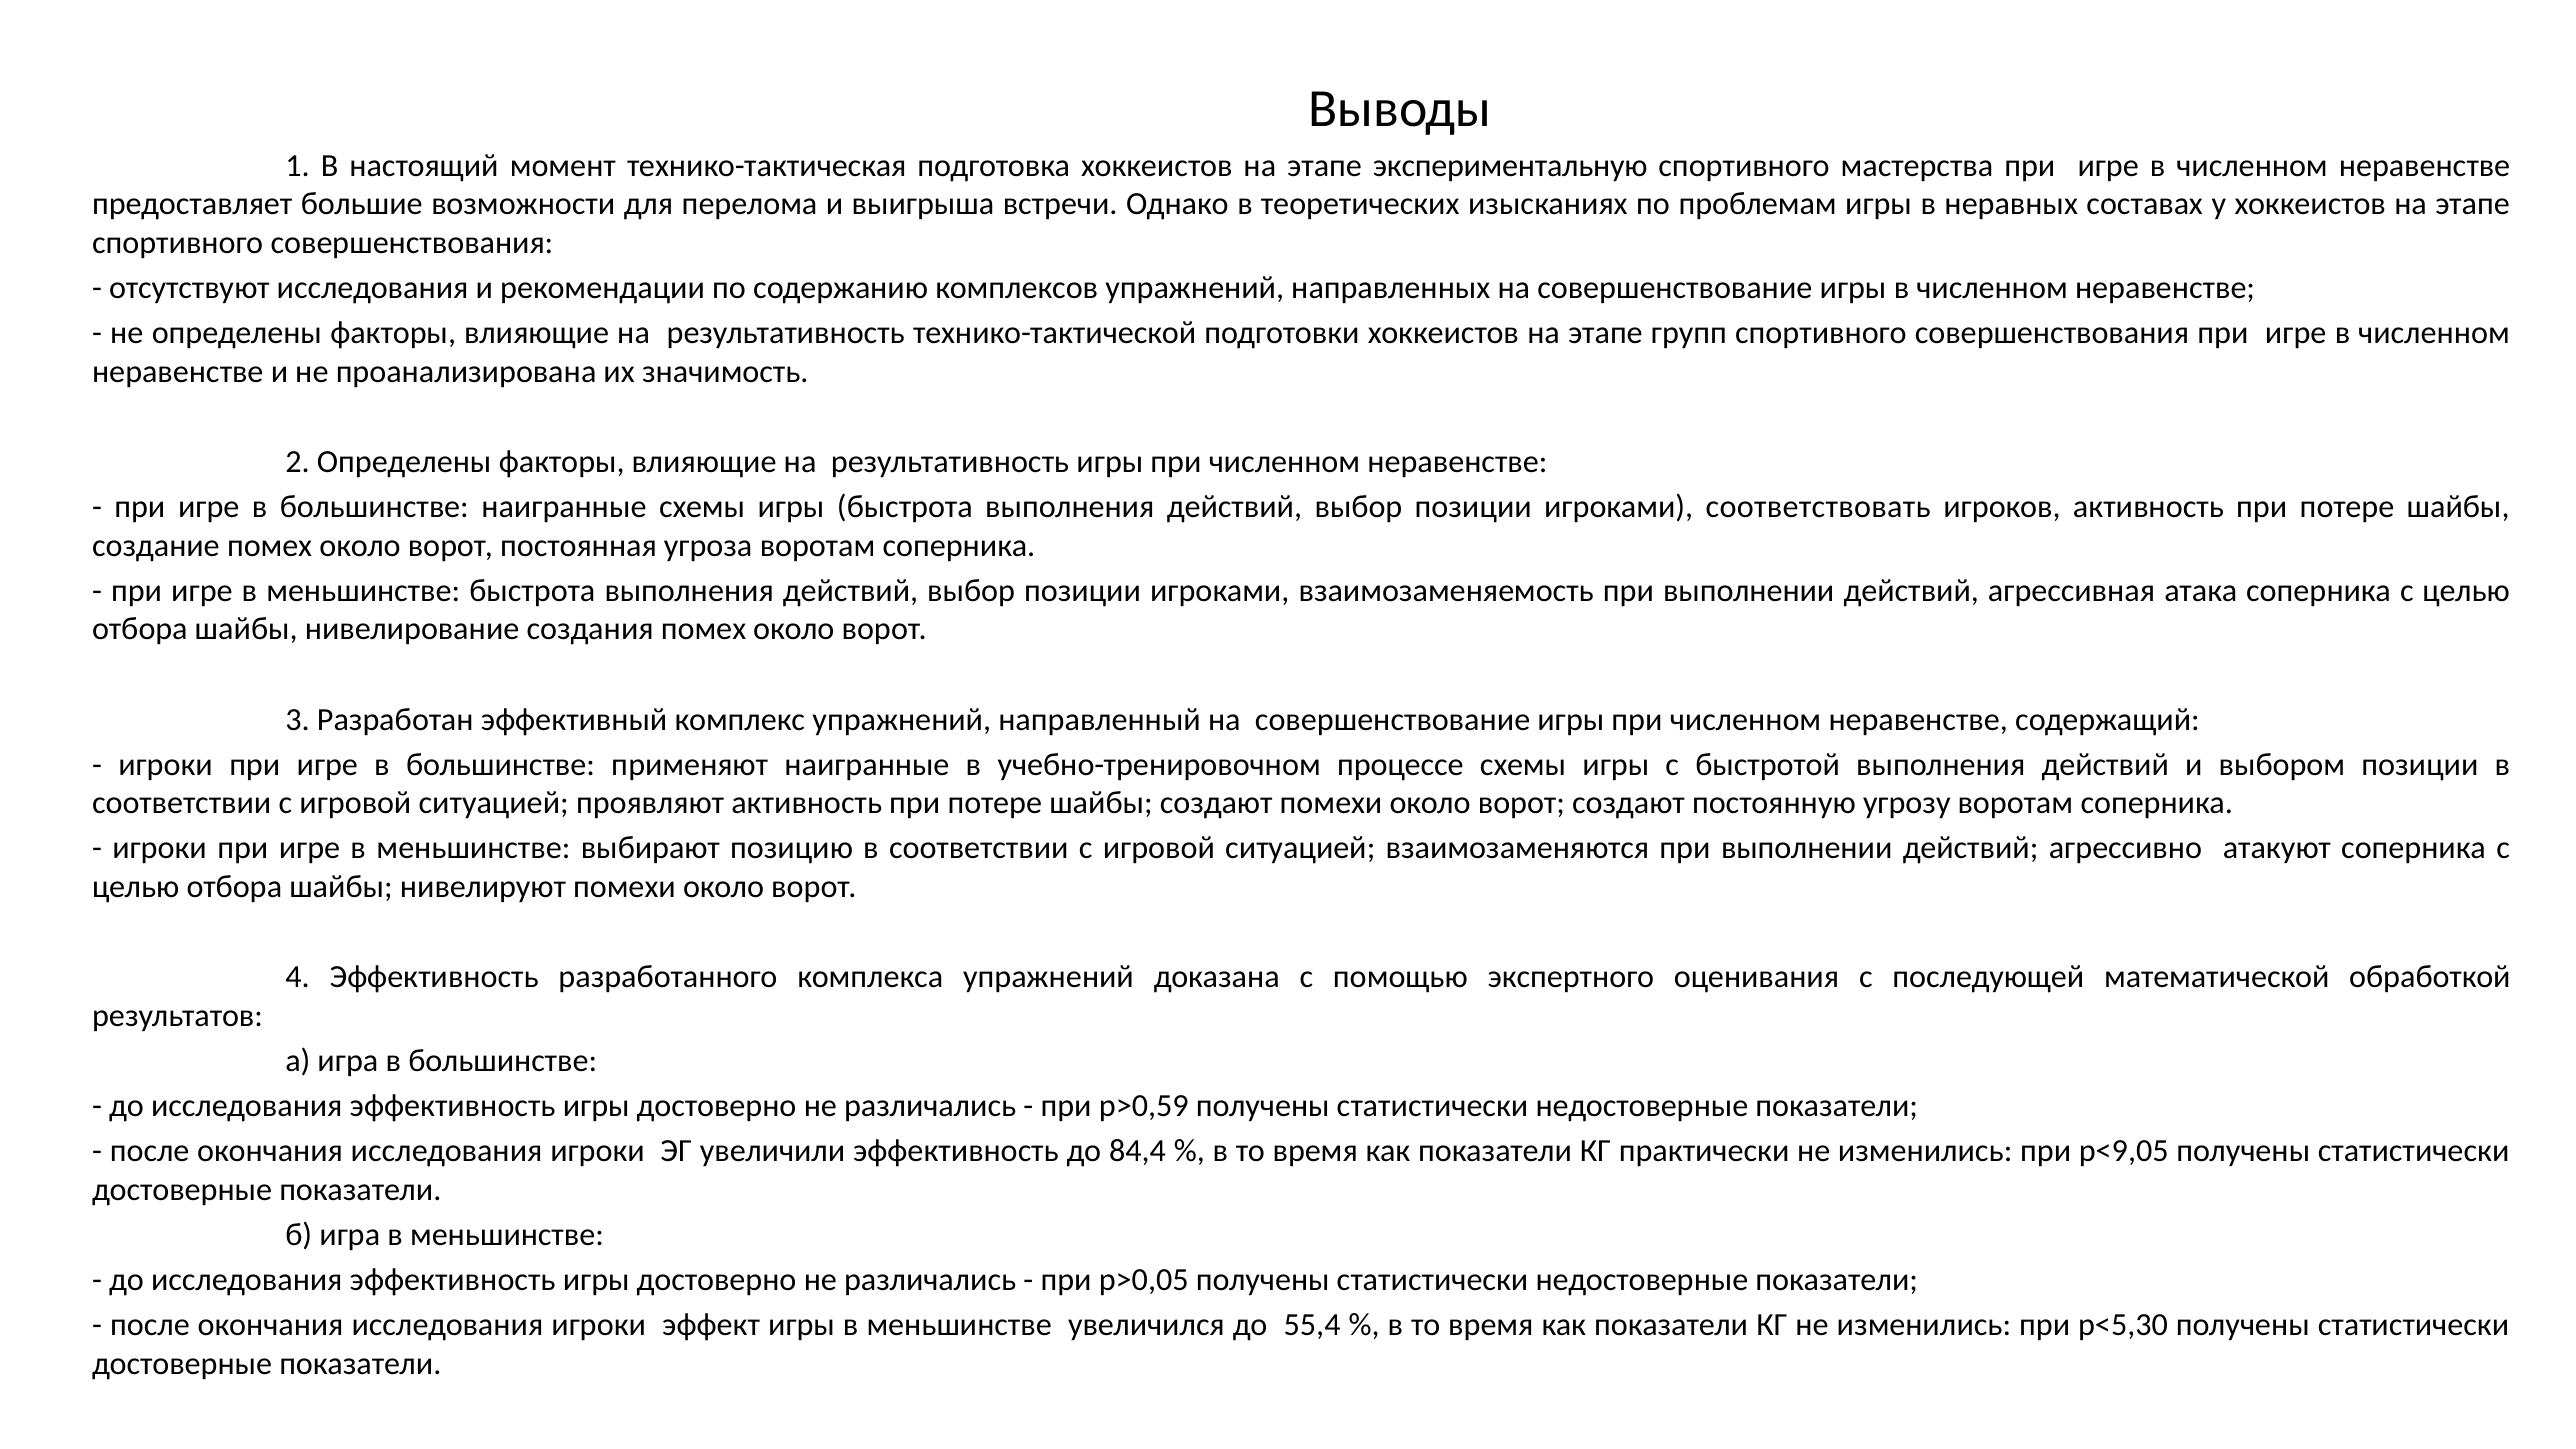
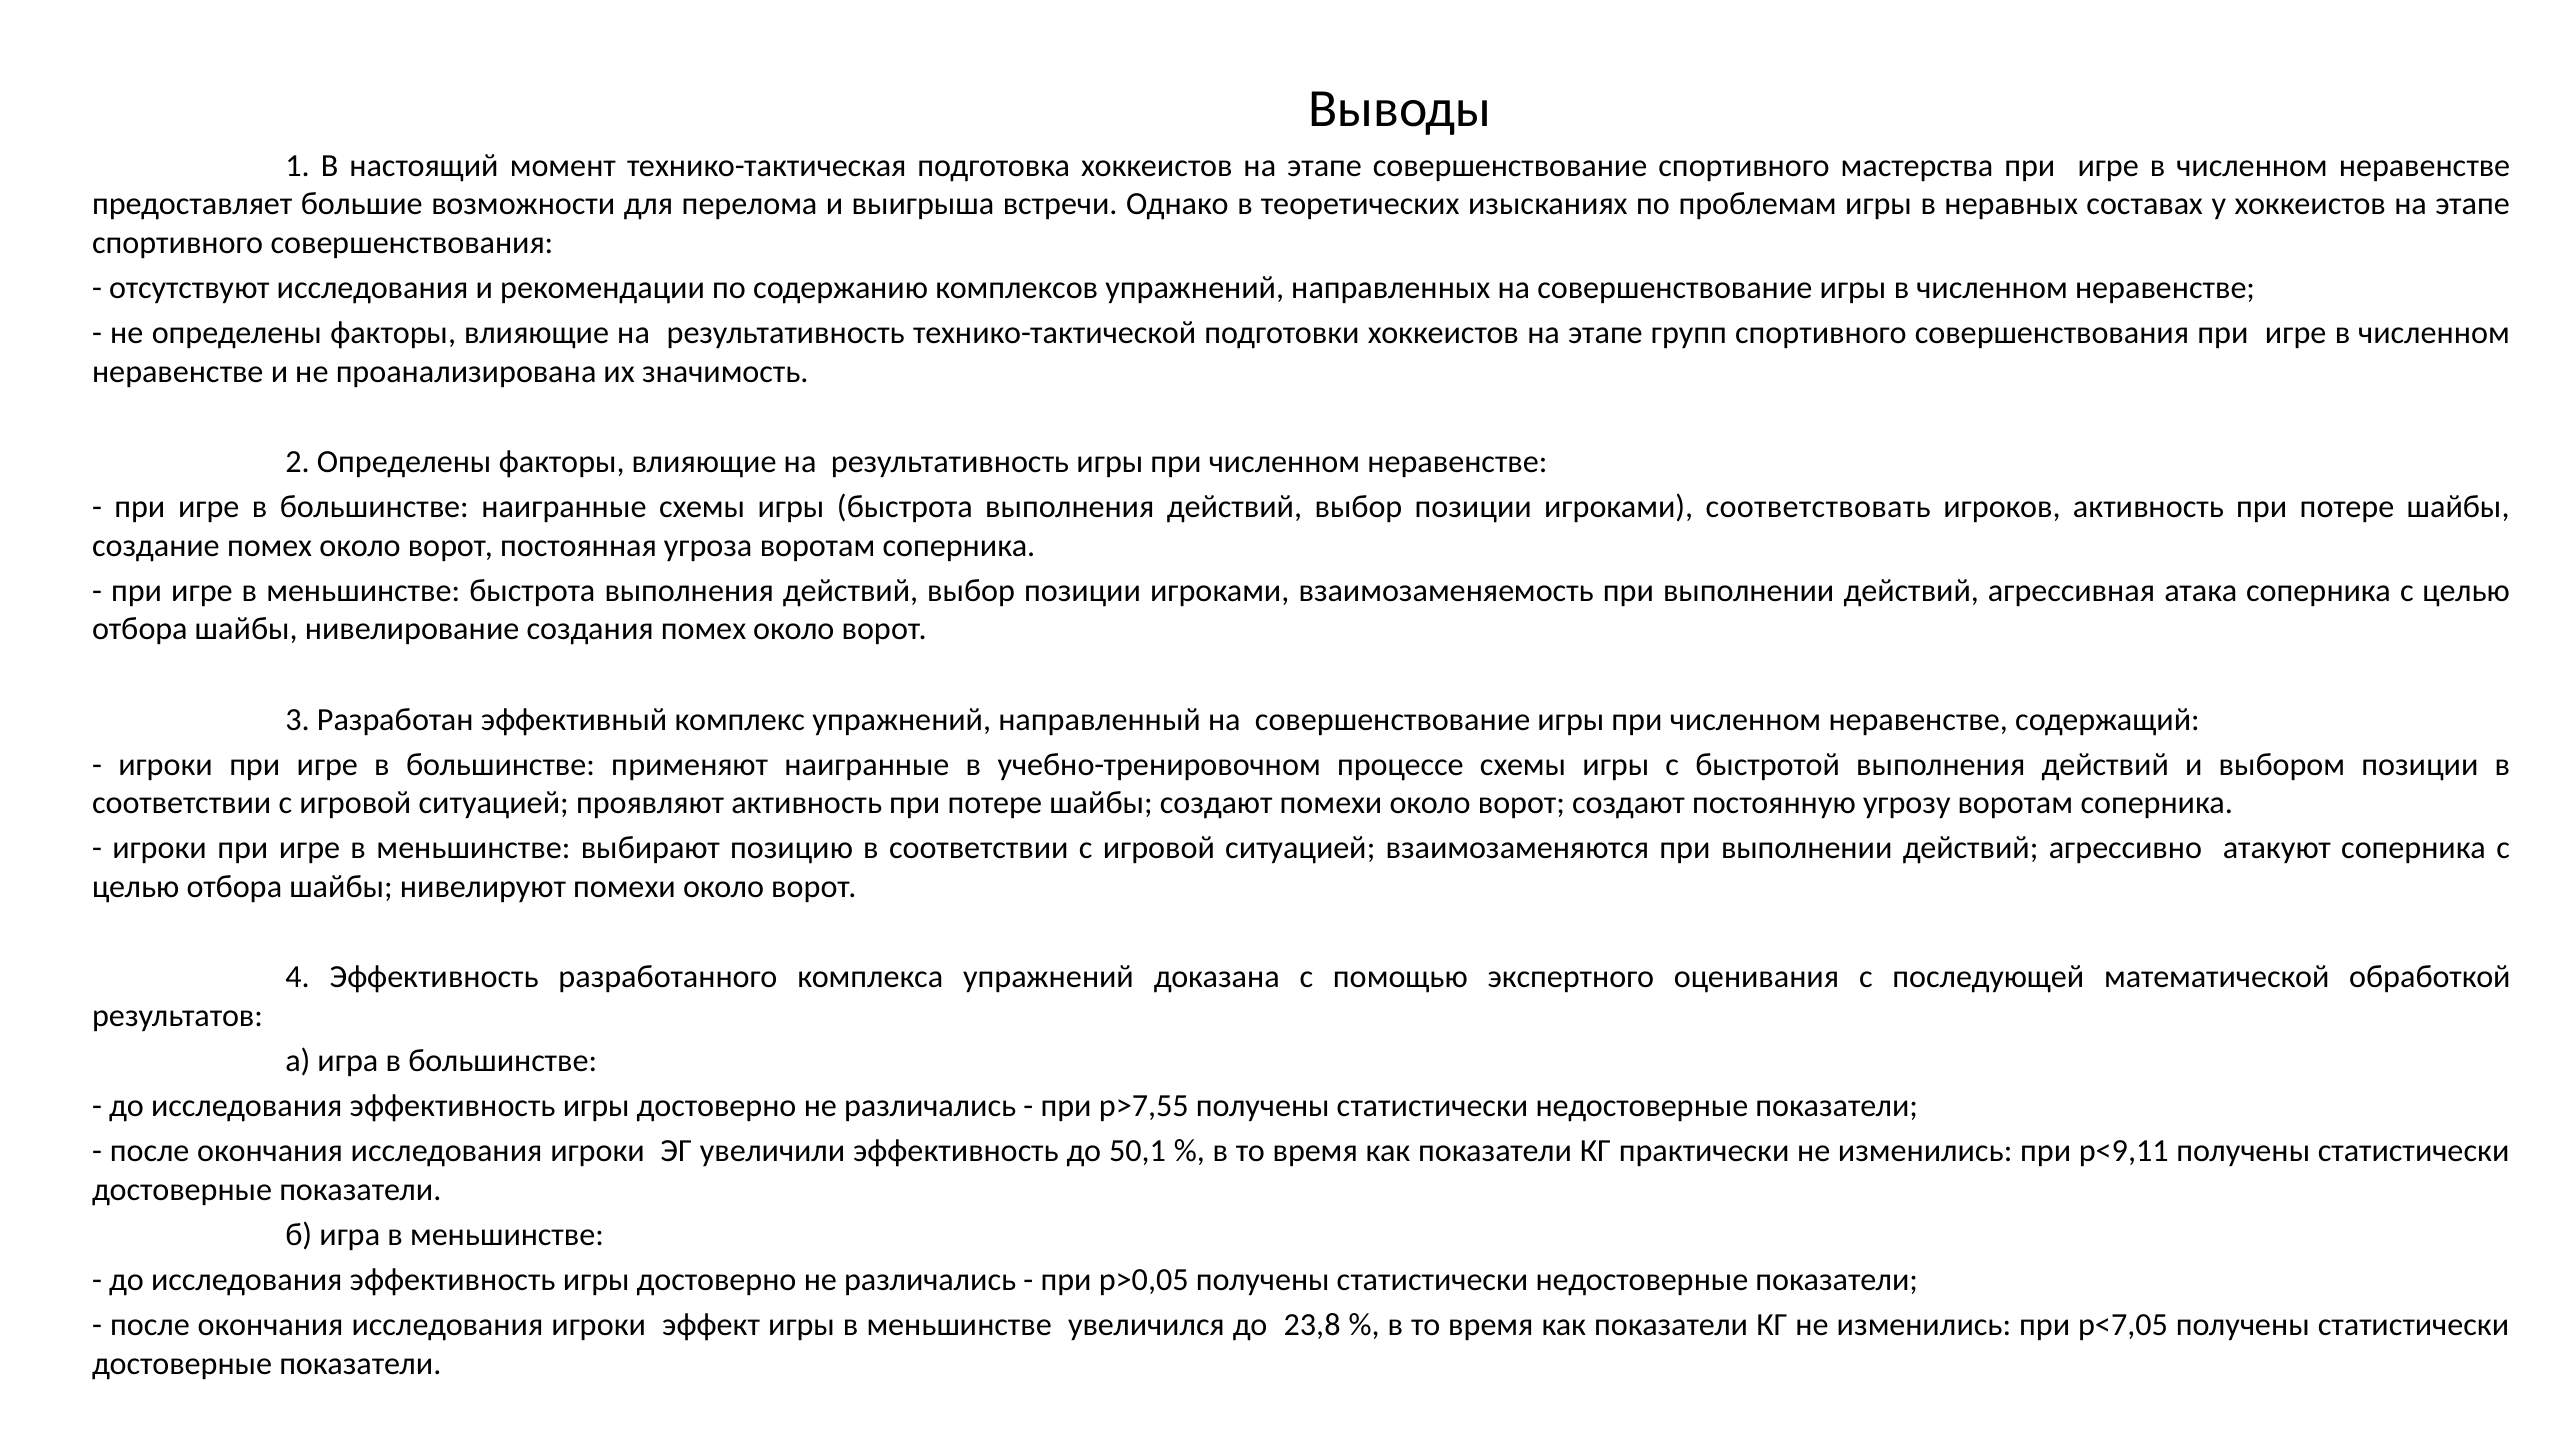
этапе экспериментальную: экспериментальную -> совершенствование
р>0,59: р>0,59 -> р>7,55
84,4: 84,4 -> 50,1
р<9,05: р<9,05 -> р<9,11
55,4: 55,4 -> 23,8
р<5,30: р<5,30 -> р<7,05
